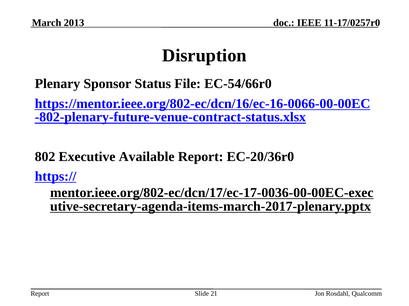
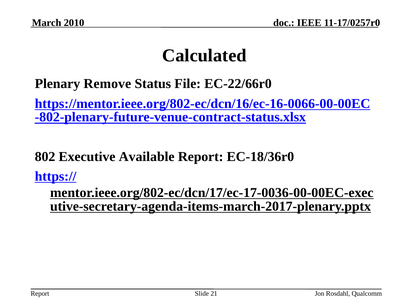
2013: 2013 -> 2010
Disruption: Disruption -> Calculated
Sponsor: Sponsor -> Remove
EC-54/66r0: EC-54/66r0 -> EC-22/66r0
EC-20/36r0: EC-20/36r0 -> EC-18/36r0
